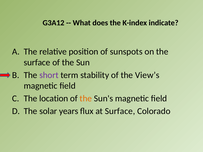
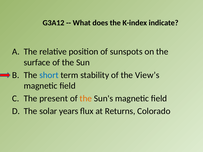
short colour: purple -> blue
location: location -> present
at Surface: Surface -> Returns
